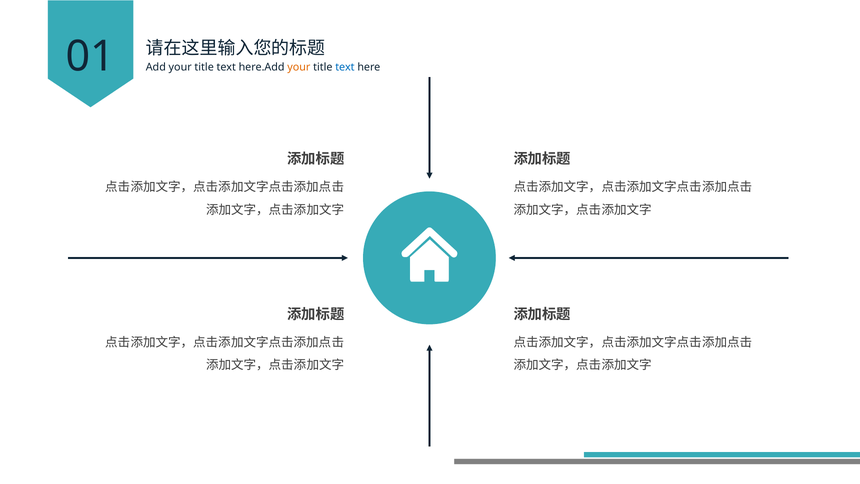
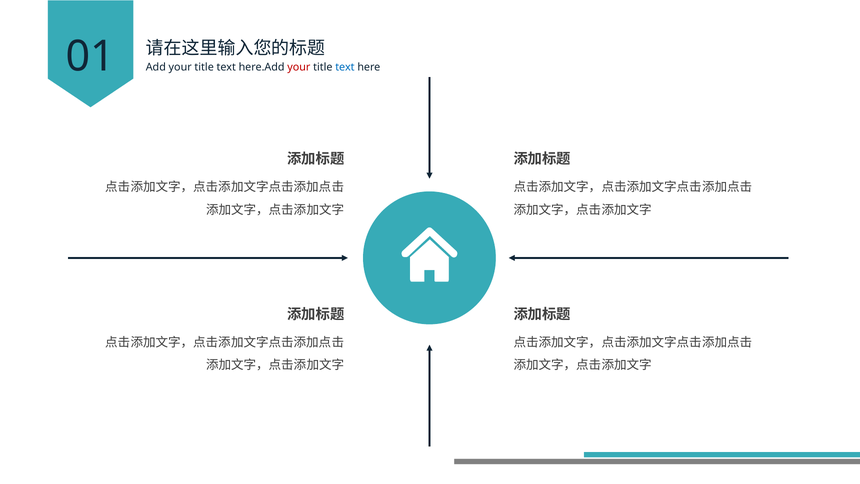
your at (299, 67) colour: orange -> red
